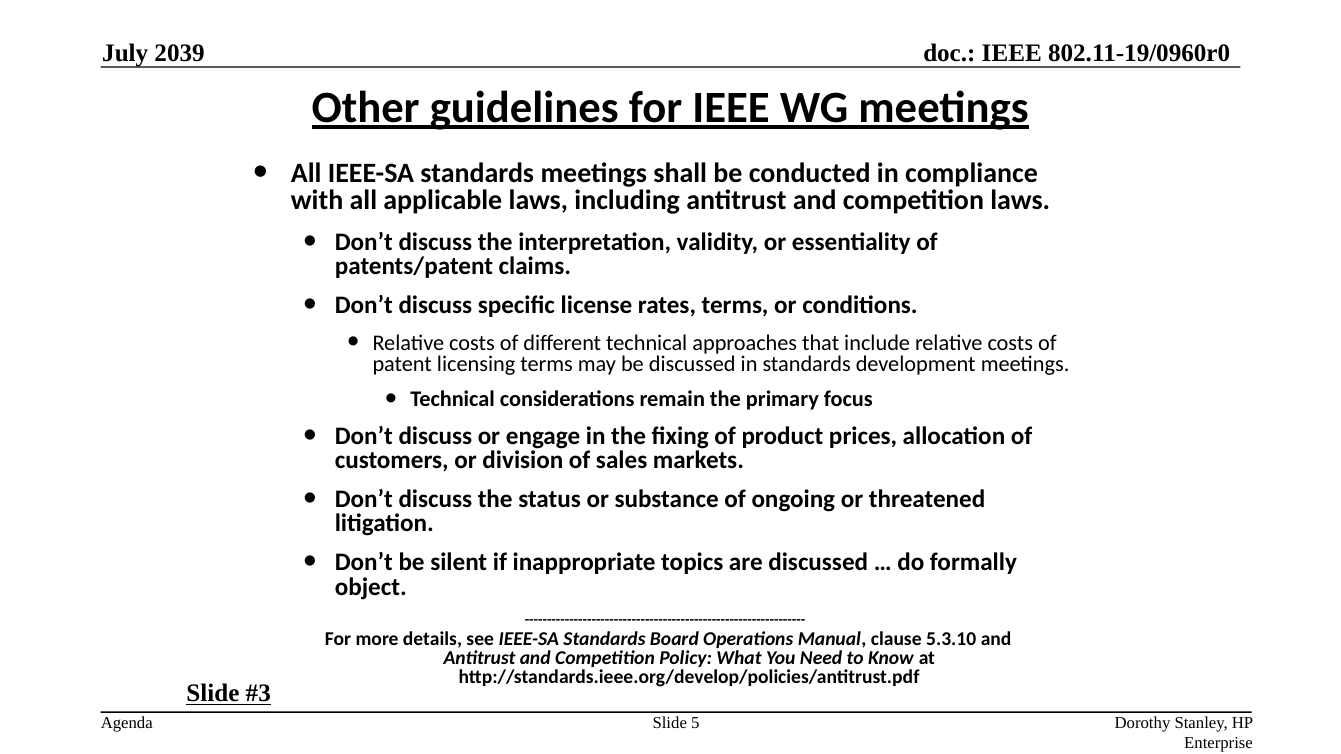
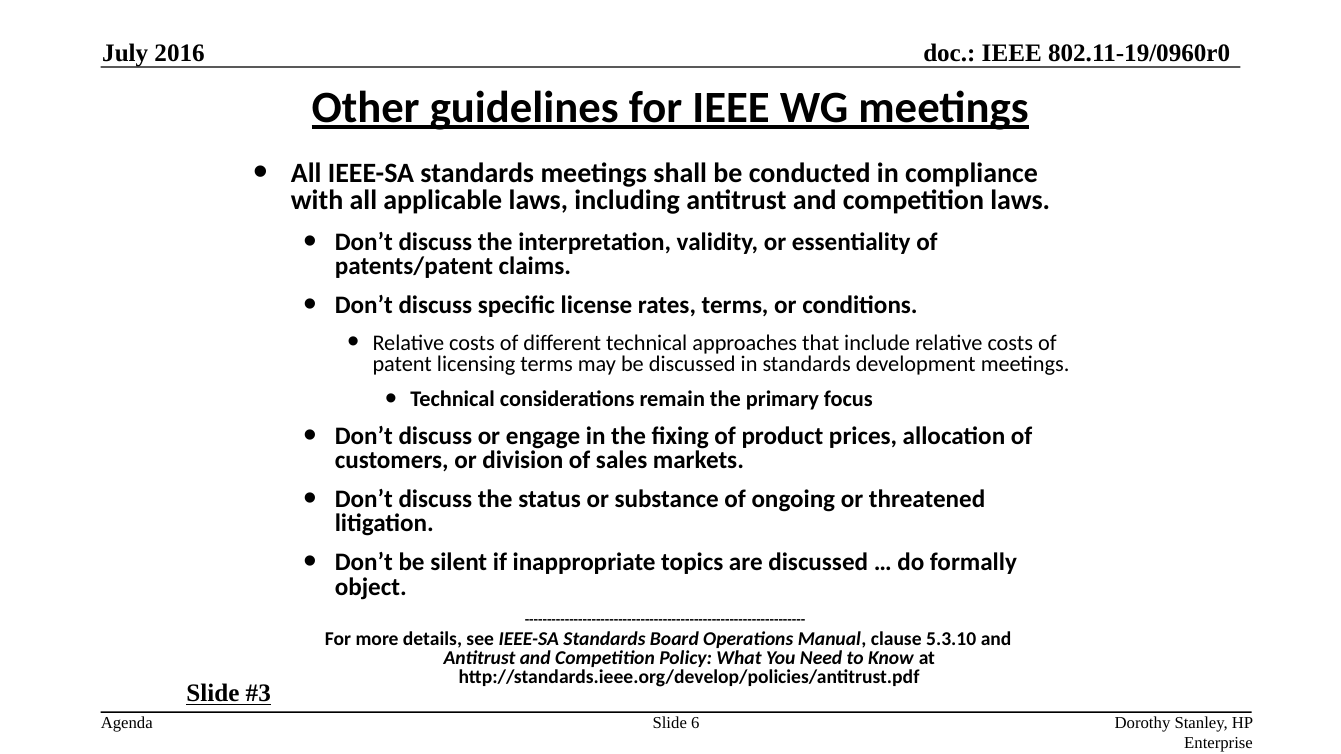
2039: 2039 -> 2016
5: 5 -> 6
